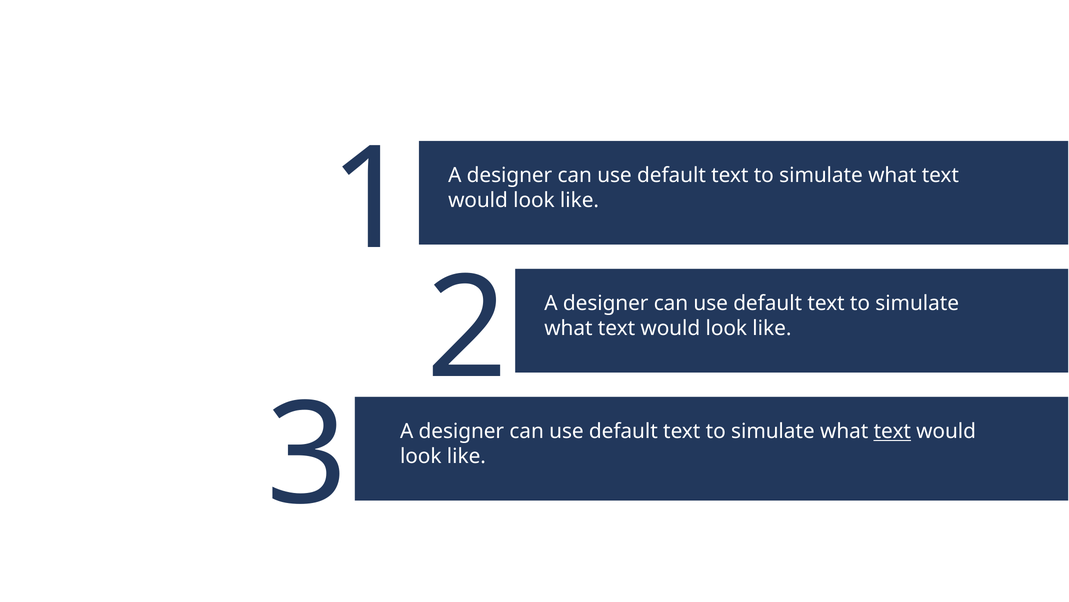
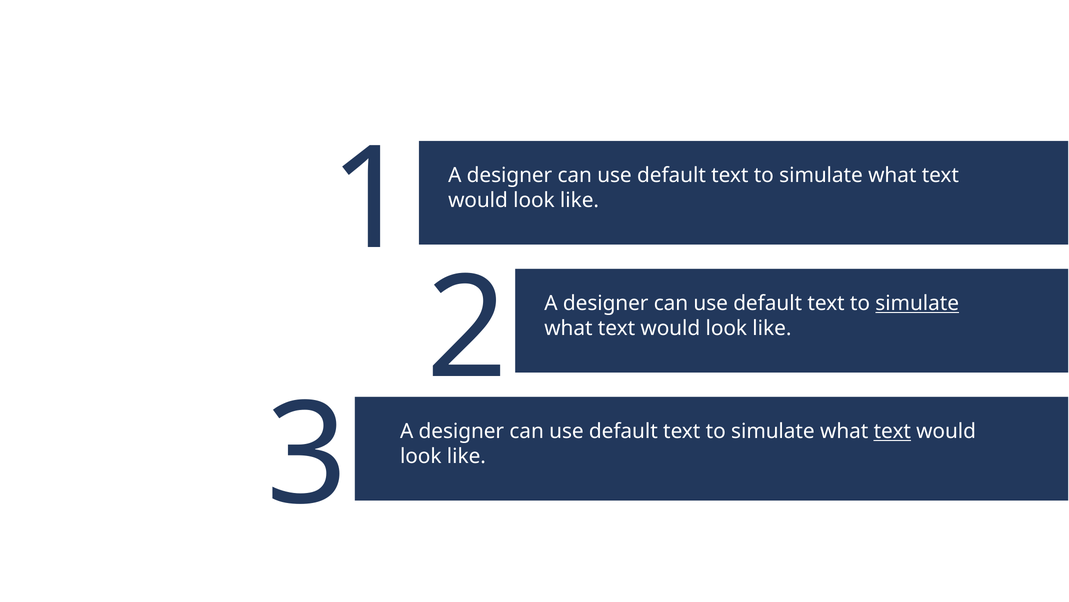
simulate at (917, 303) underline: none -> present
